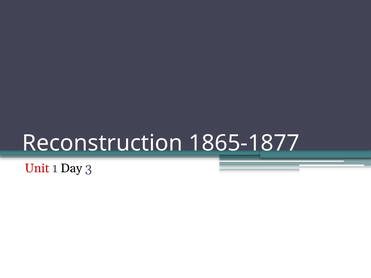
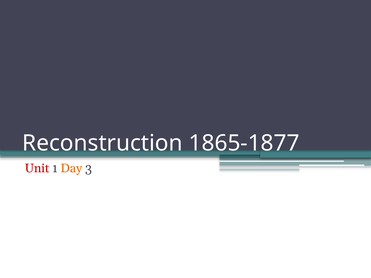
Day colour: black -> orange
